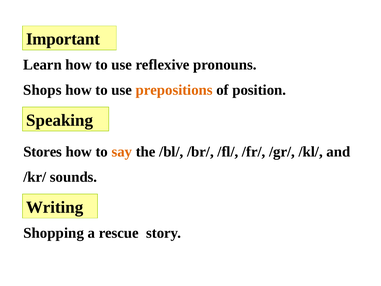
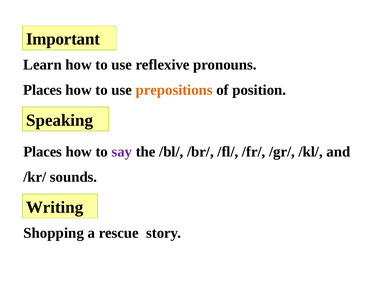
Shops at (42, 90): Shops -> Places
Stores at (43, 152): Stores -> Places
say colour: orange -> purple
